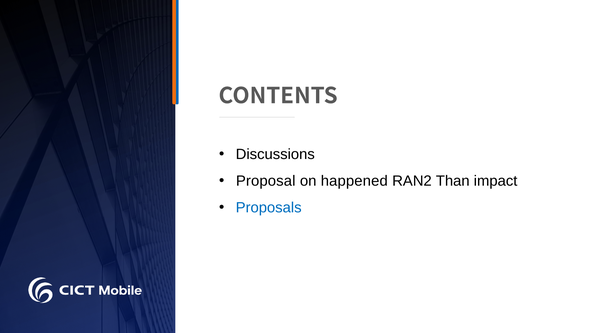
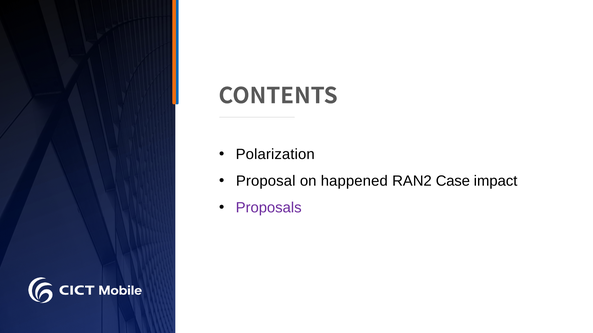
Discussions: Discussions -> Polarization
Than: Than -> Case
Proposals colour: blue -> purple
